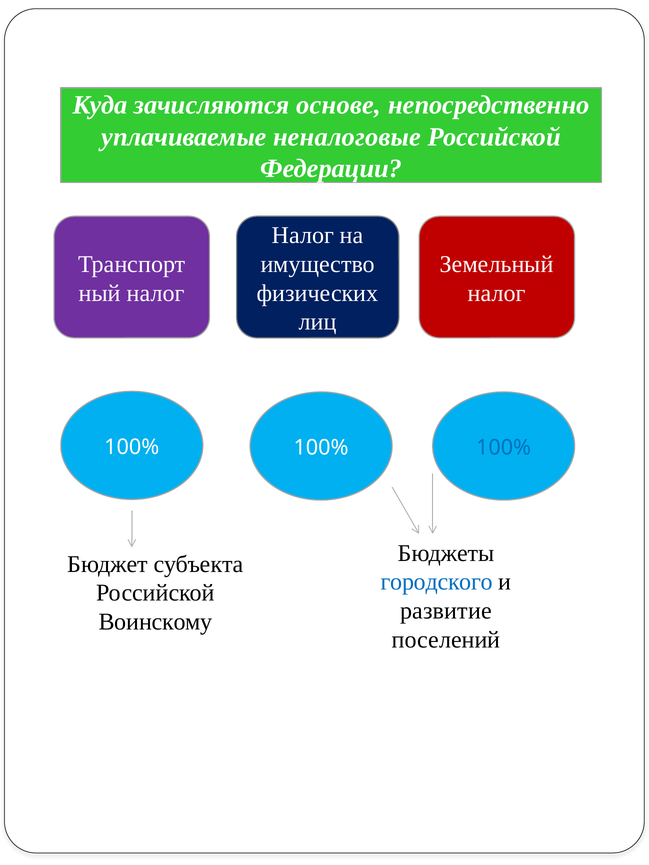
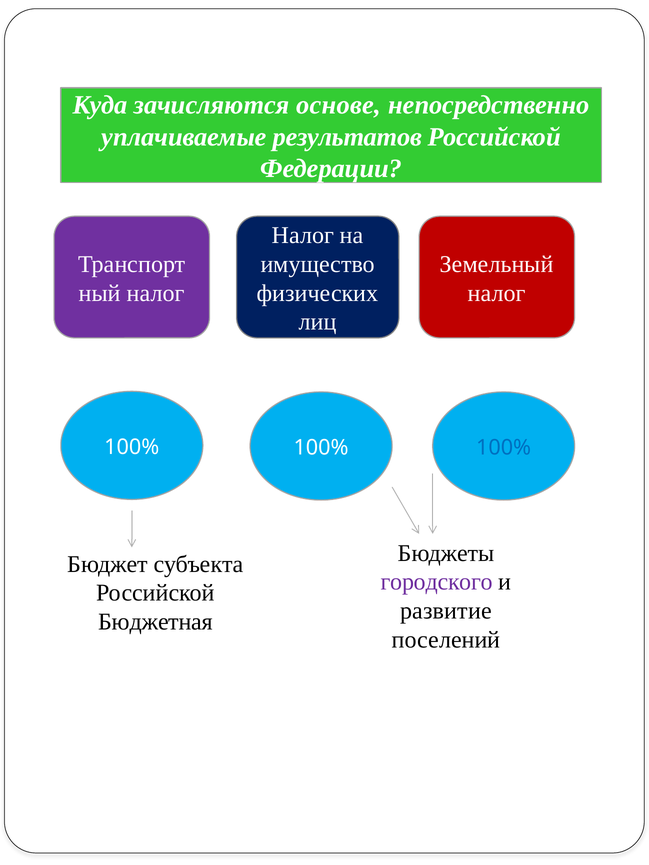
неналоговые: неналоговые -> результатов
городского colour: blue -> purple
Воинскому: Воинскому -> Бюджетная
